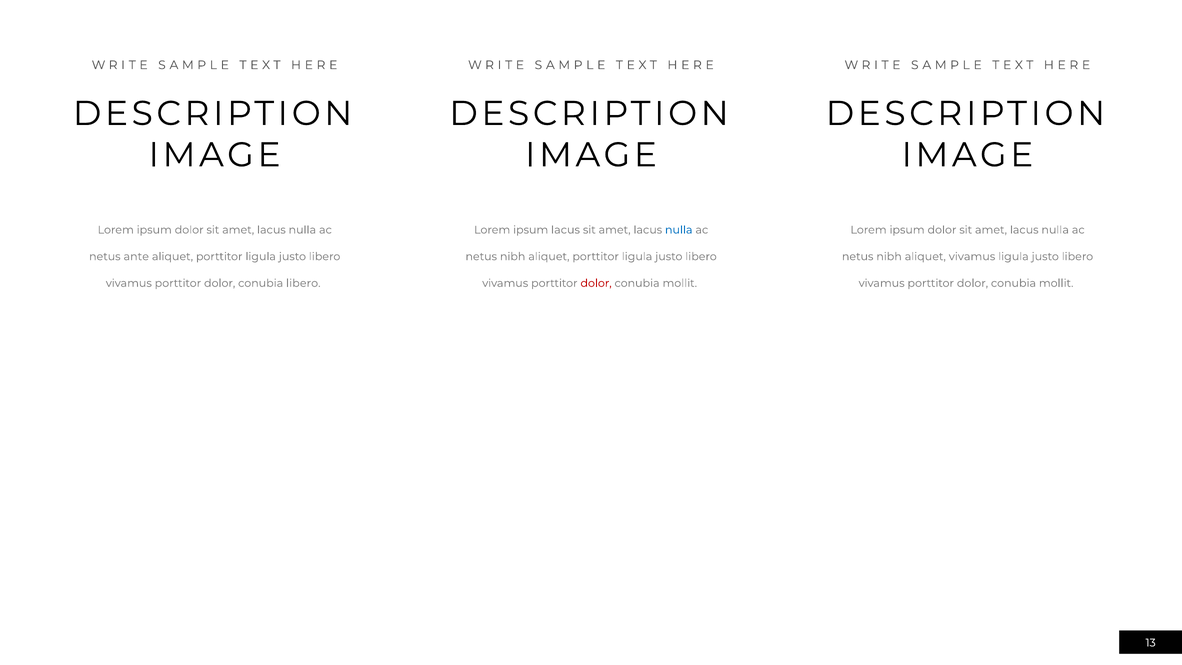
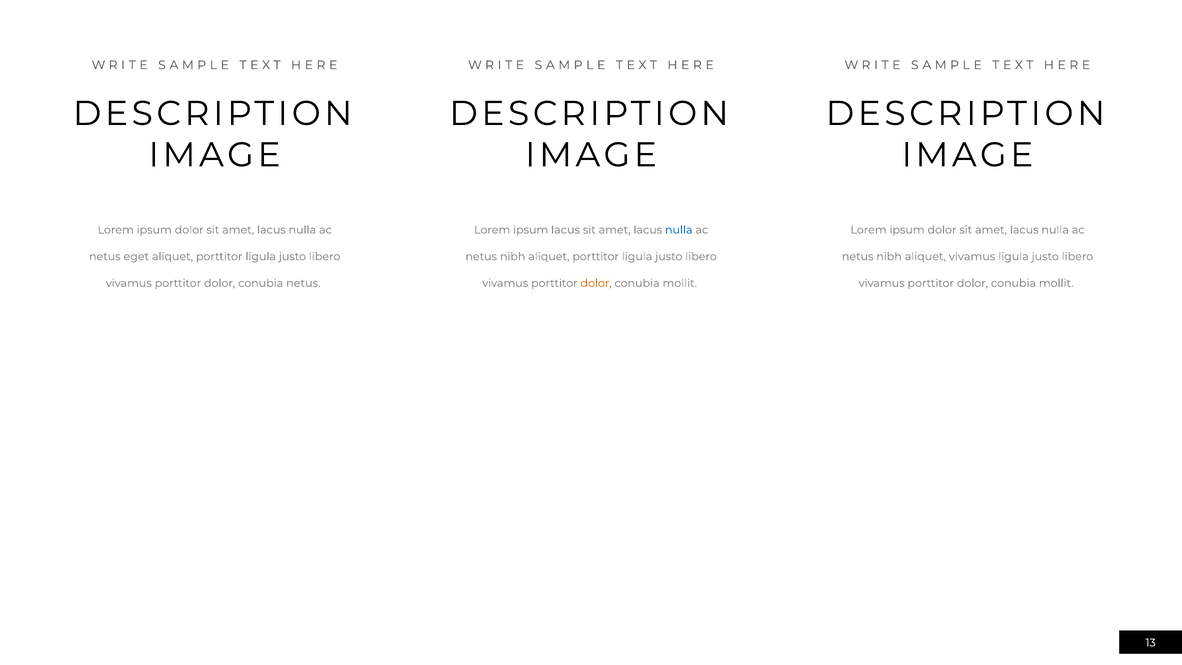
ante: ante -> eget
conubia libero: libero -> netus
dolor at (596, 283) colour: red -> orange
